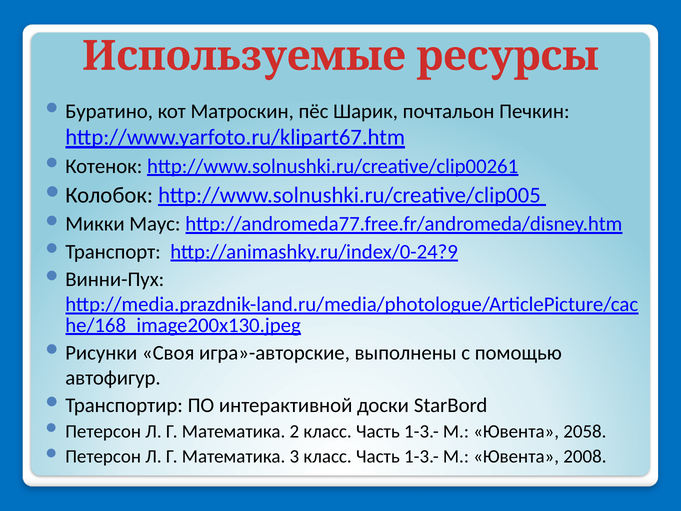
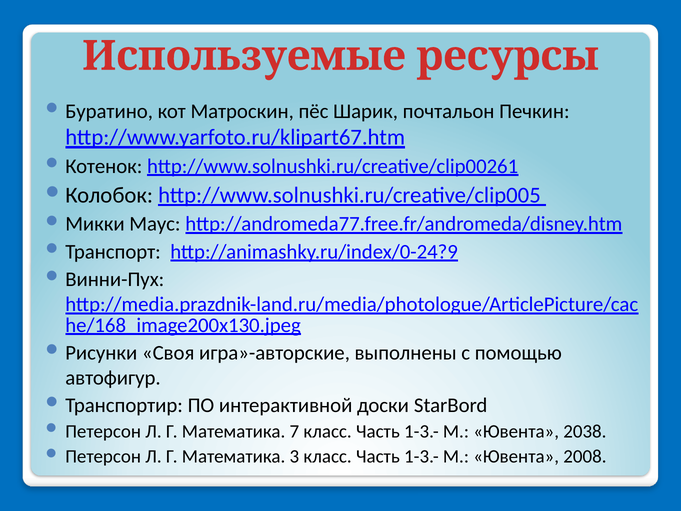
2: 2 -> 7
2058: 2058 -> 2038
